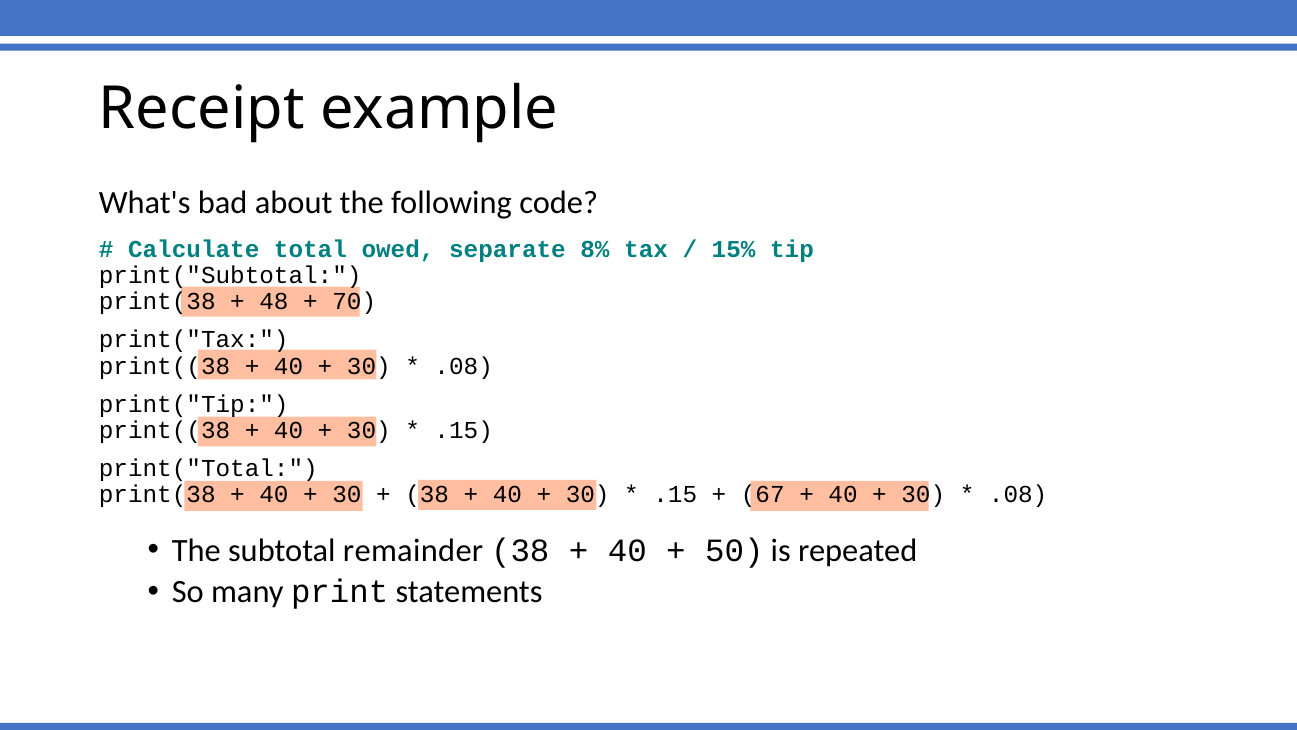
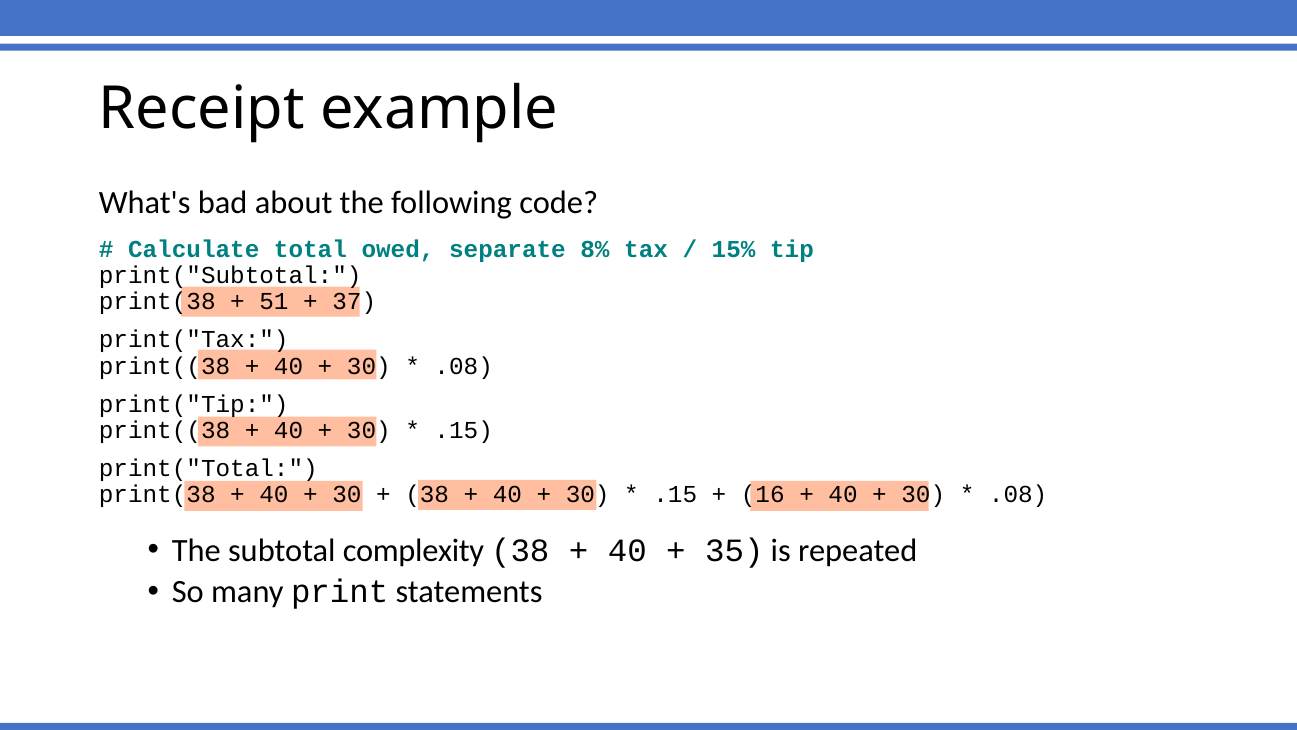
48: 48 -> 51
70: 70 -> 37
67: 67 -> 16
remainder: remainder -> complexity
50: 50 -> 35
